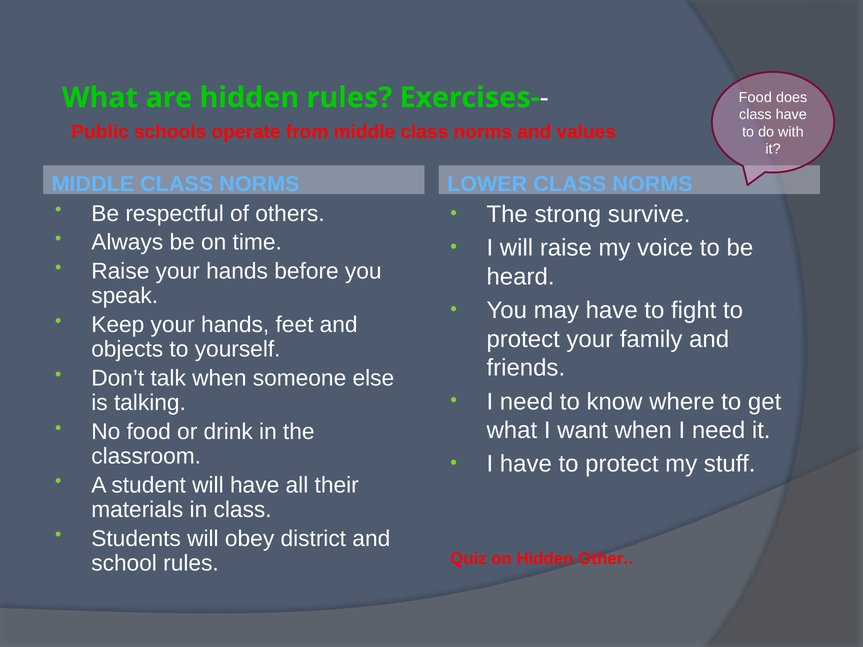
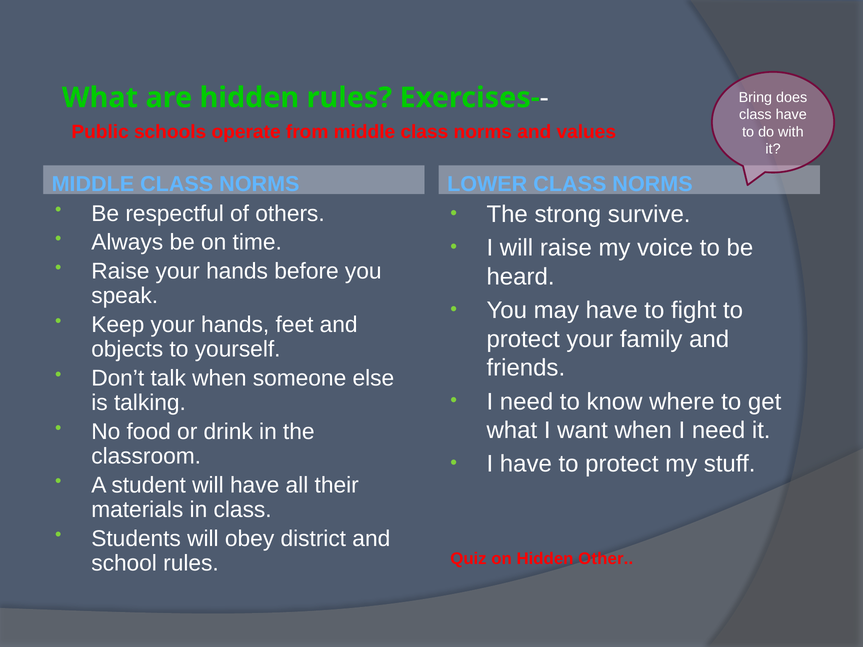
Food at (755, 97): Food -> Bring
